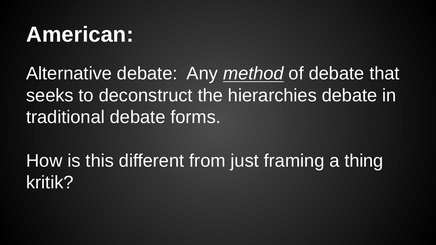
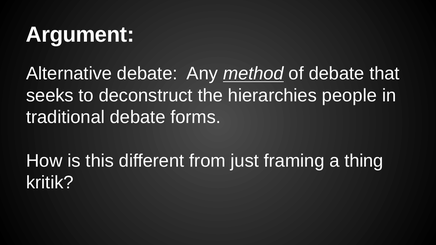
American: American -> Argument
hierarchies debate: debate -> people
